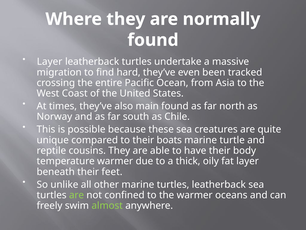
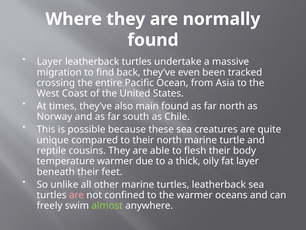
hard: hard -> back
their boats: boats -> north
have: have -> flesh
are at (77, 195) colour: light green -> pink
